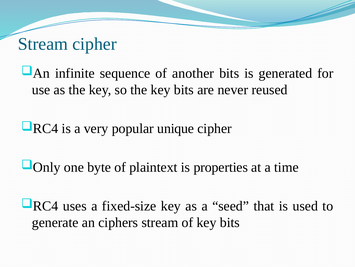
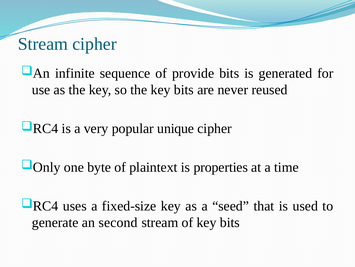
another: another -> provide
ciphers: ciphers -> second
